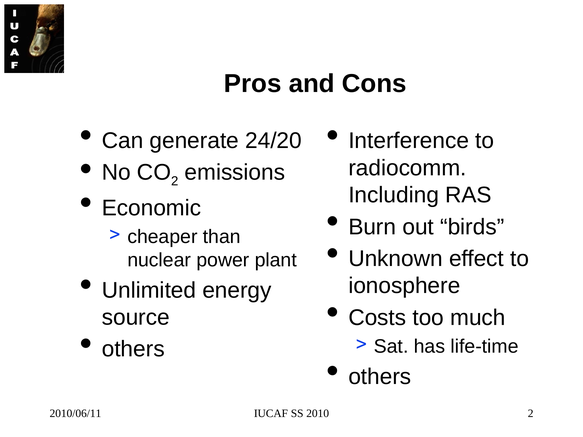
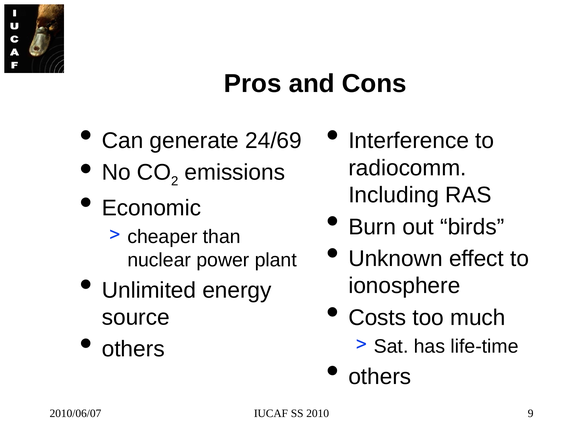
24/20: 24/20 -> 24/69
2010/06/11: 2010/06/11 -> 2010/06/07
2010 2: 2 -> 9
